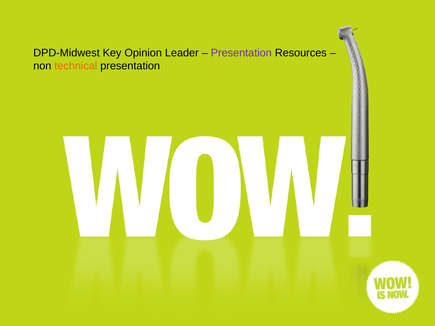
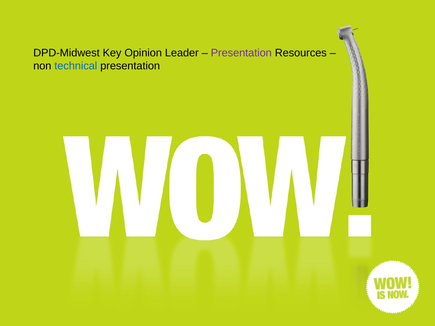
technical colour: orange -> blue
